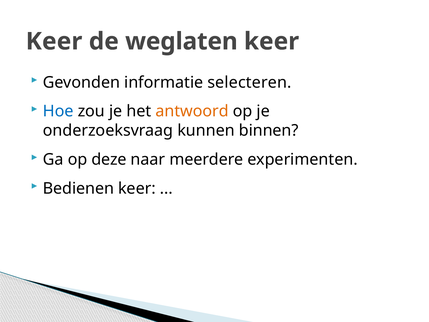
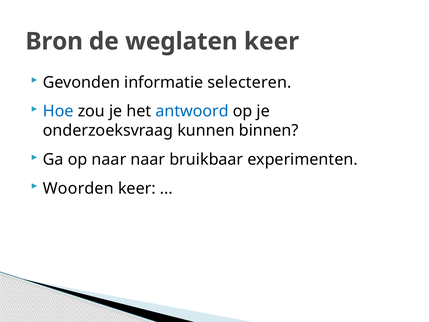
Keer at (54, 41): Keer -> Bron
antwoord colour: orange -> blue
op deze: deze -> naar
meerdere: meerdere -> bruikbaar
Bedienen: Bedienen -> Woorden
